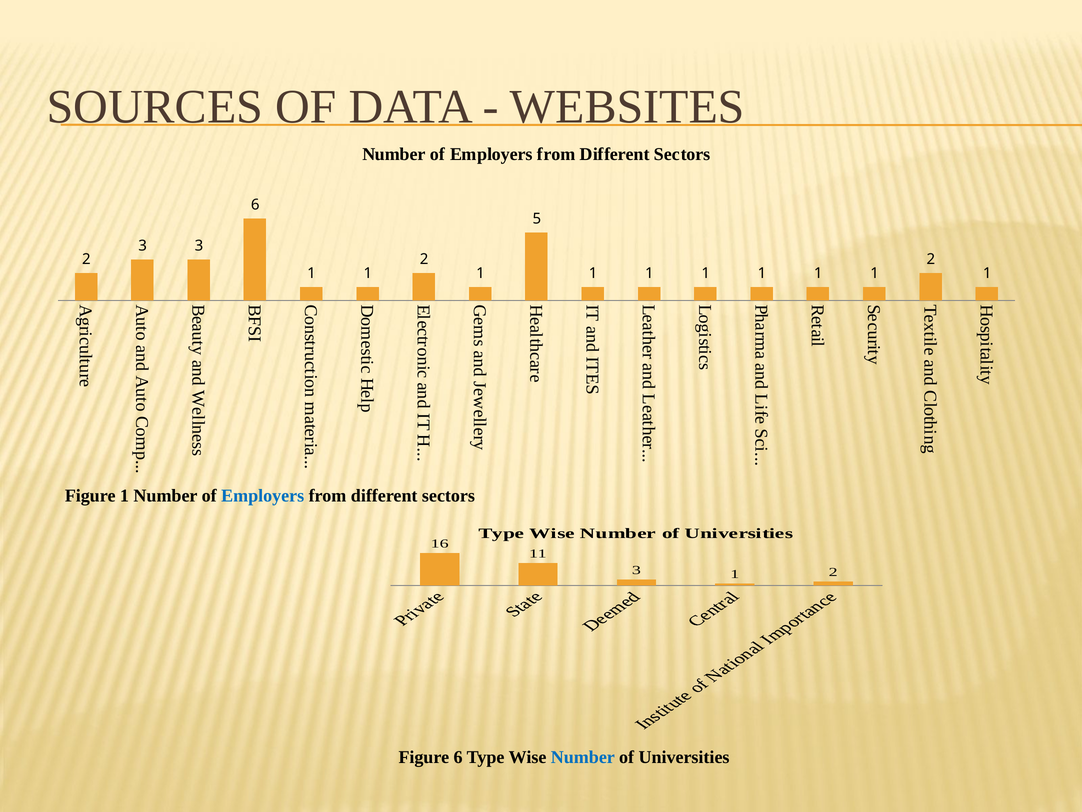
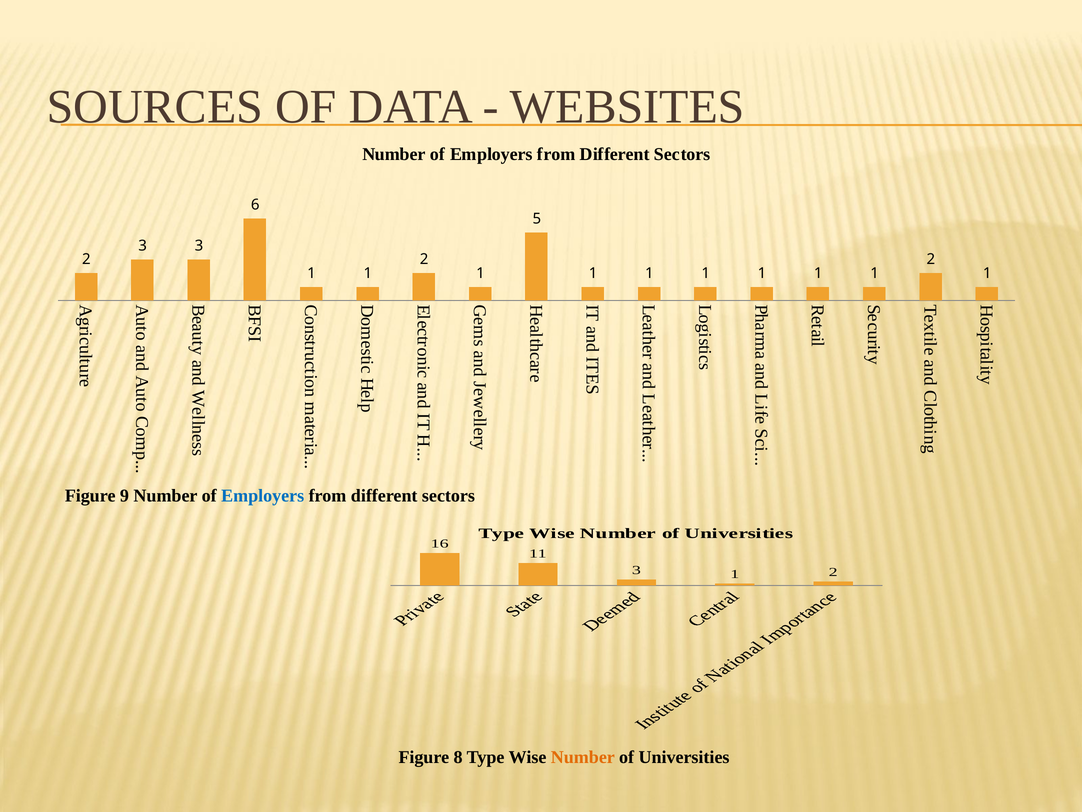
Figure 1: 1 -> 9
Figure 6: 6 -> 8
Number at (583, 757) colour: blue -> orange
